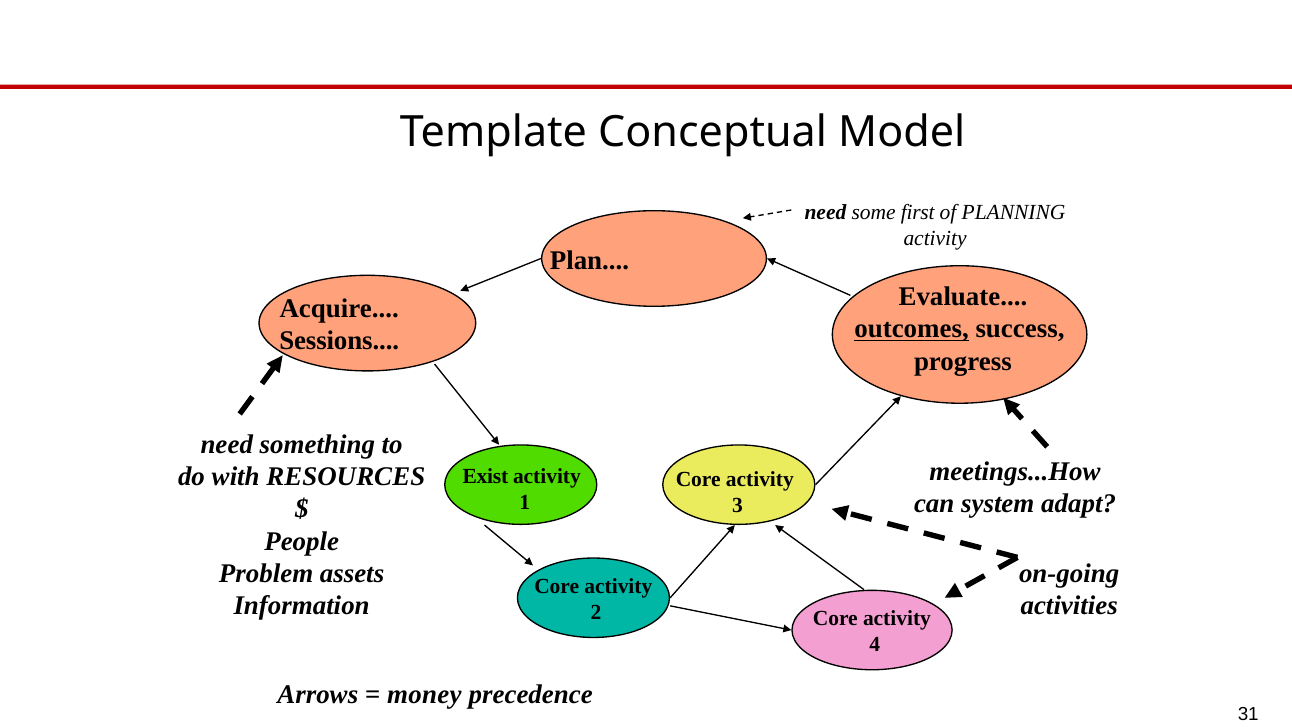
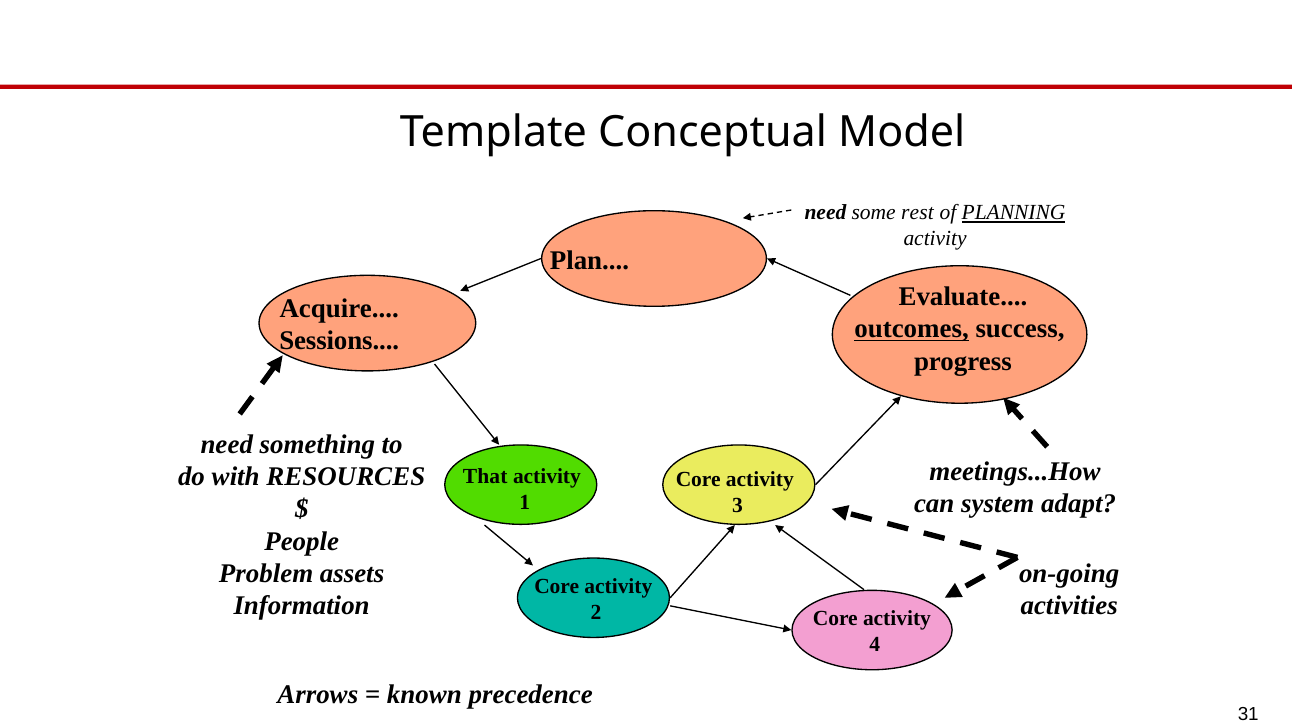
first: first -> rest
PLANNING underline: none -> present
Exist: Exist -> That
money: money -> known
